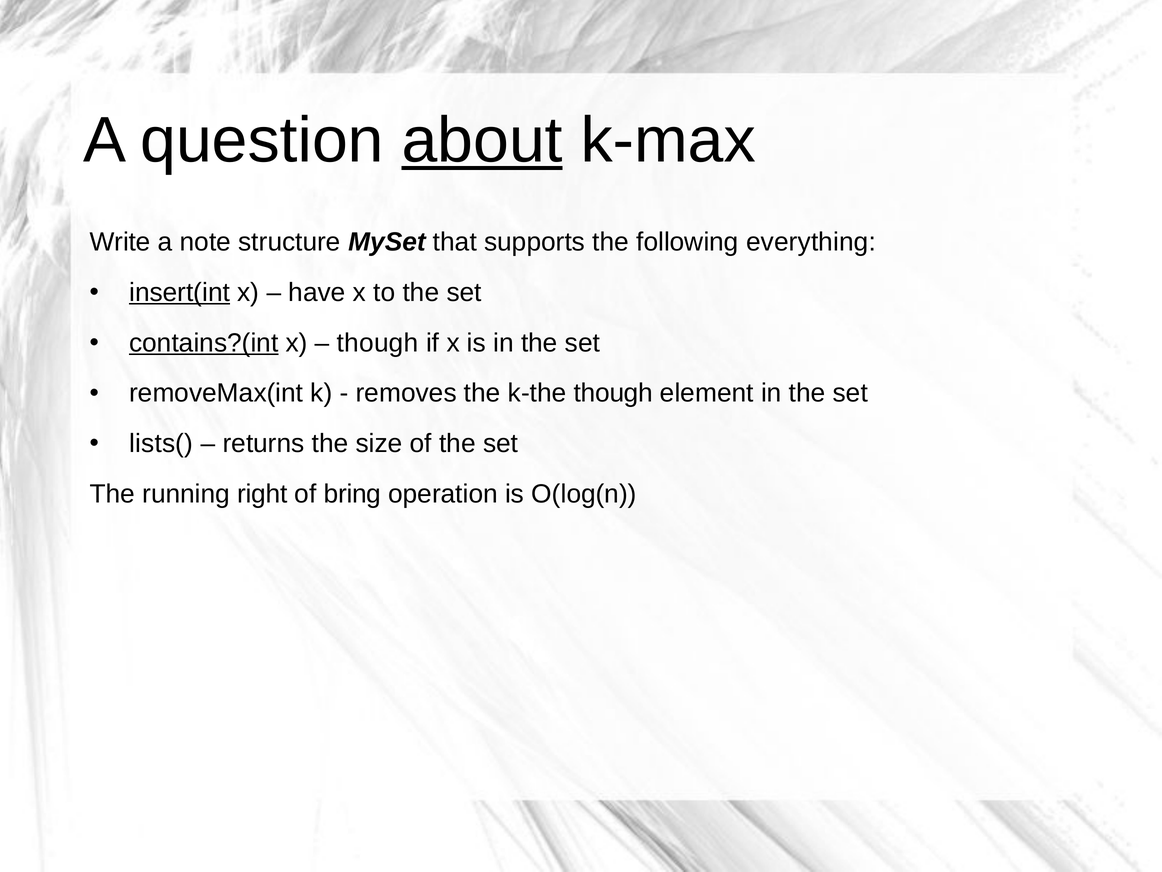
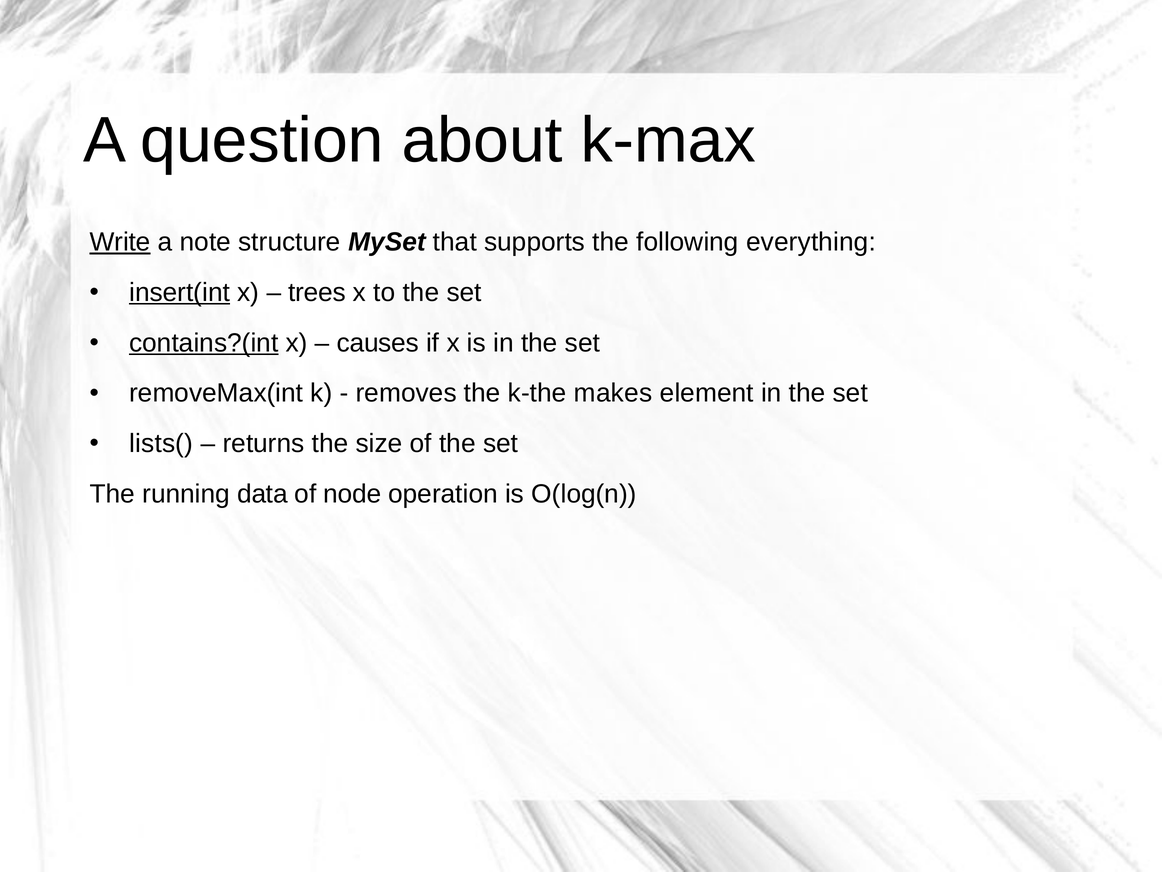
about underline: present -> none
Write underline: none -> present
have: have -> trees
though at (378, 343): though -> causes
k-the though: though -> makes
right: right -> data
bring: bring -> node
